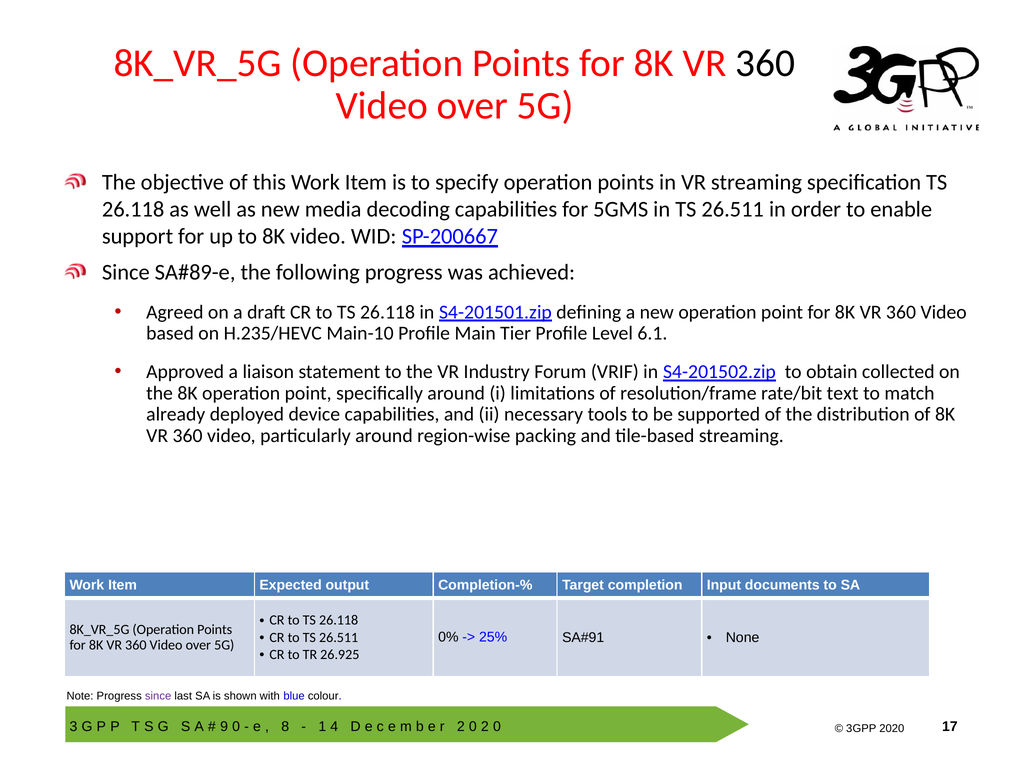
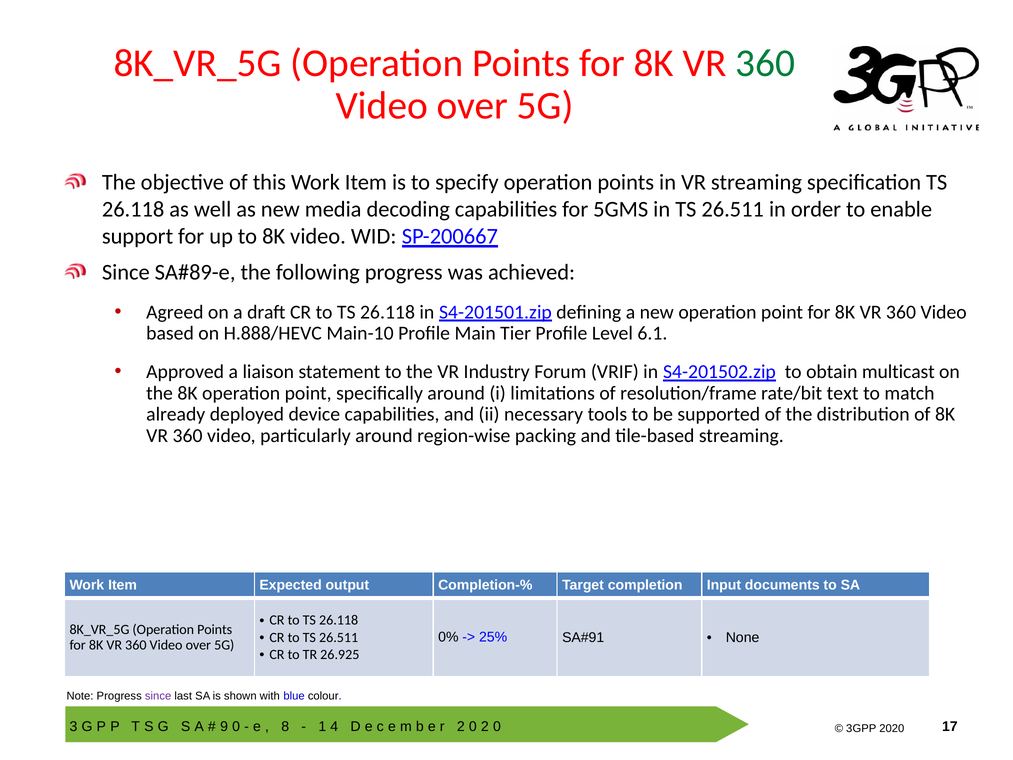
360 at (765, 63) colour: black -> green
H.235/HEVC: H.235/HEVC -> H.888/HEVC
collected: collected -> multicast
